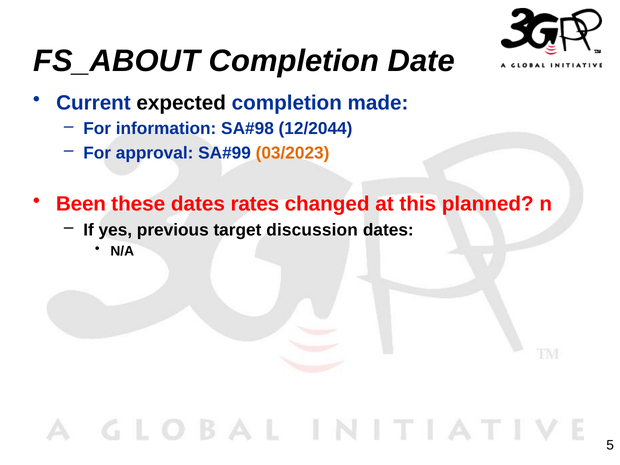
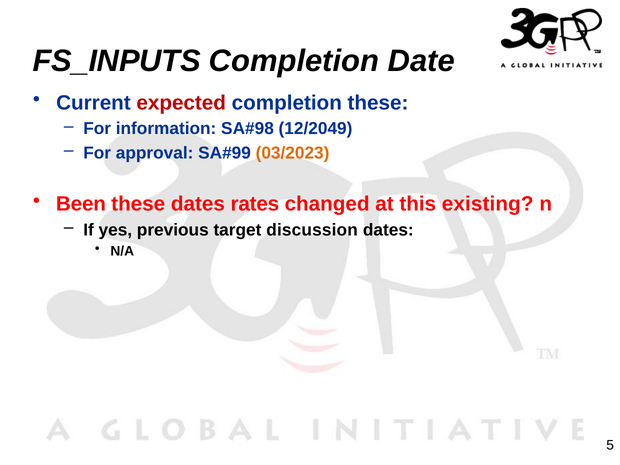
FS_ABOUT: FS_ABOUT -> FS_INPUTS
expected colour: black -> red
completion made: made -> these
12/2044: 12/2044 -> 12/2049
planned: planned -> existing
